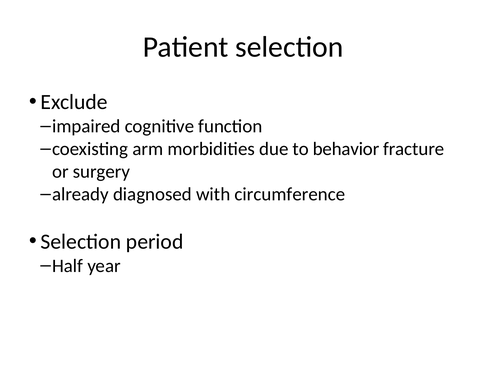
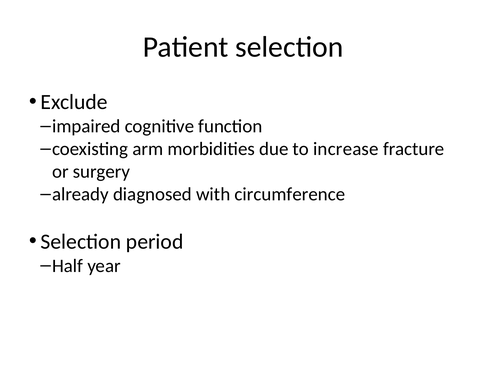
behavior: behavior -> increase
